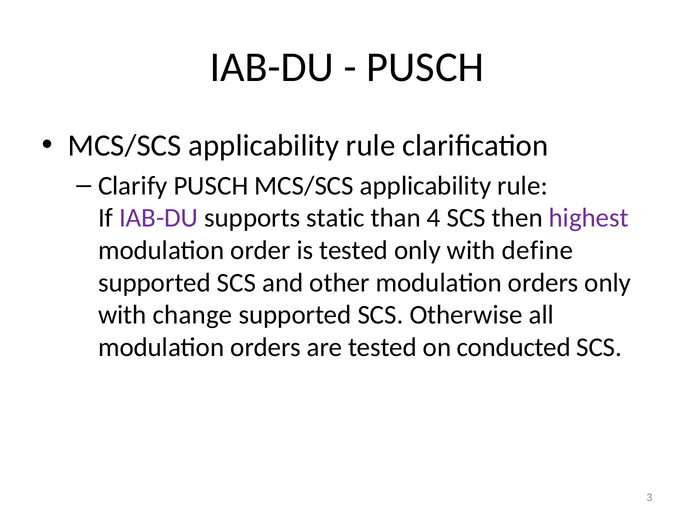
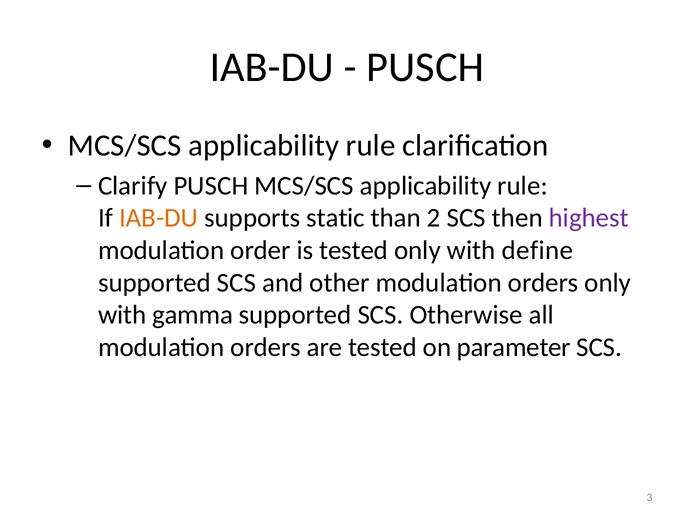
IAB-DU at (159, 218) colour: purple -> orange
4: 4 -> 2
change: change -> gamma
conducted: conducted -> parameter
